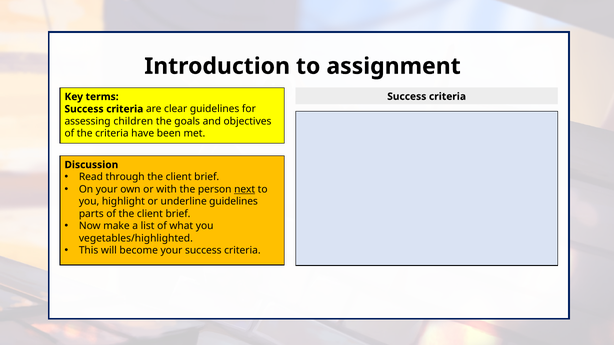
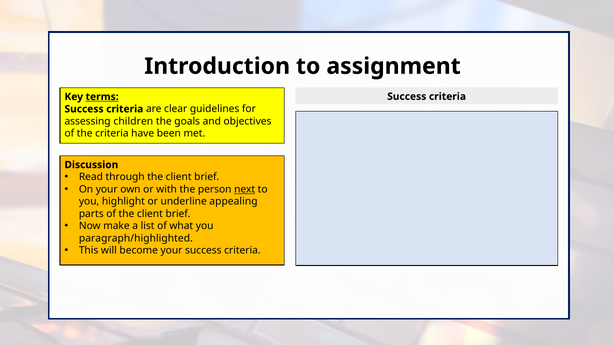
terms underline: none -> present
underline guidelines: guidelines -> appealing
vegetables/highlighted: vegetables/highlighted -> paragraph/highlighted
